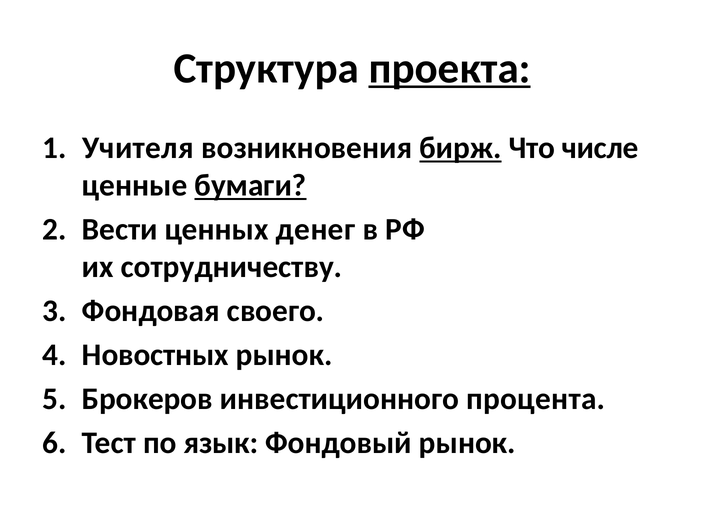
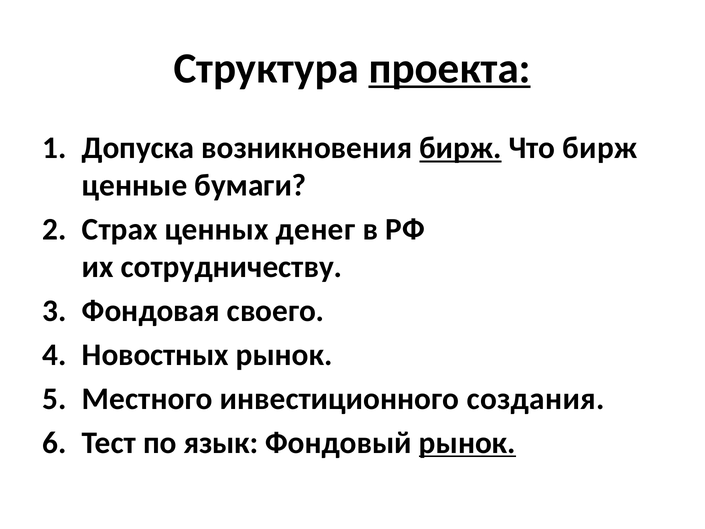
Учителя: Учителя -> Допуска
Что числе: числе -> бирж
бумаги underline: present -> none
Вести: Вести -> Страх
Брокеров: Брокеров -> Местного
процента: процента -> создания
рынок at (467, 443) underline: none -> present
